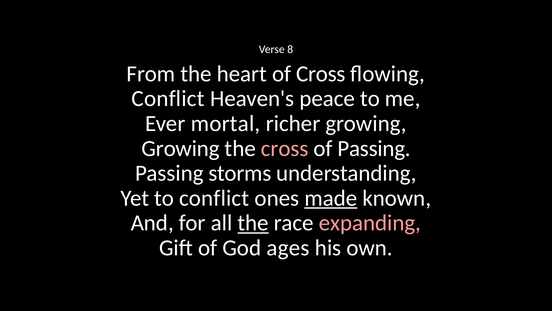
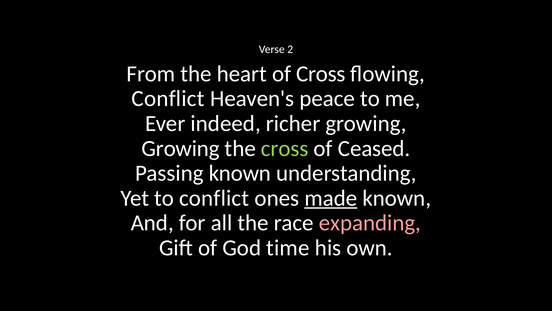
8: 8 -> 2
mortal: mortal -> indeed
cross at (285, 148) colour: pink -> light green
of Passing: Passing -> Ceased
Passing storms: storms -> known
the at (253, 223) underline: present -> none
ages: ages -> time
